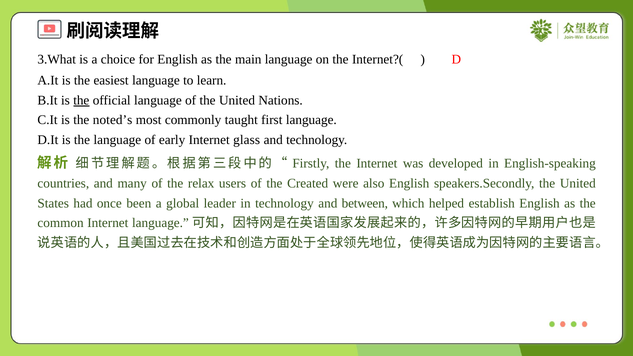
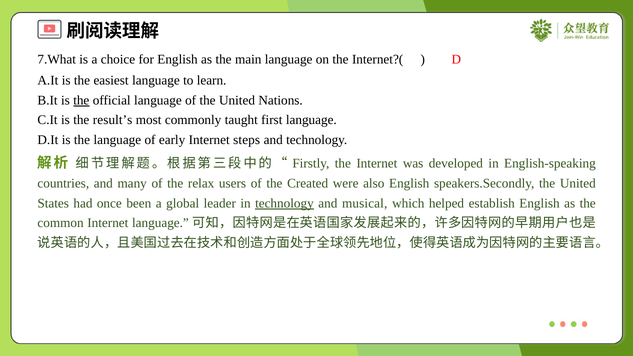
3.What: 3.What -> 7.What
noted’s: noted’s -> result’s
glass: glass -> steps
technology at (284, 203) underline: none -> present
between: between -> musical
